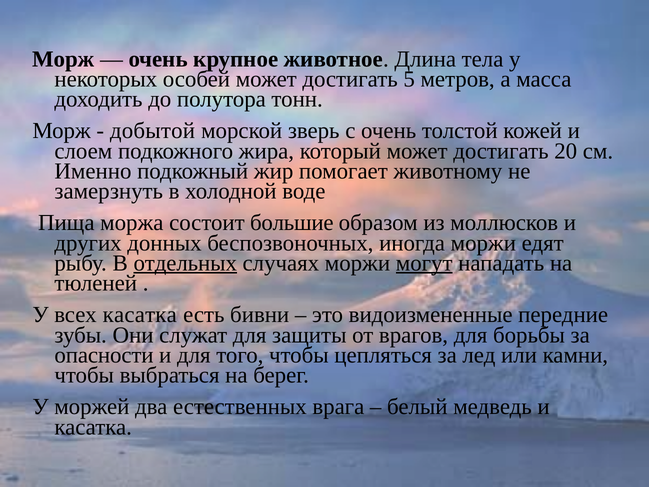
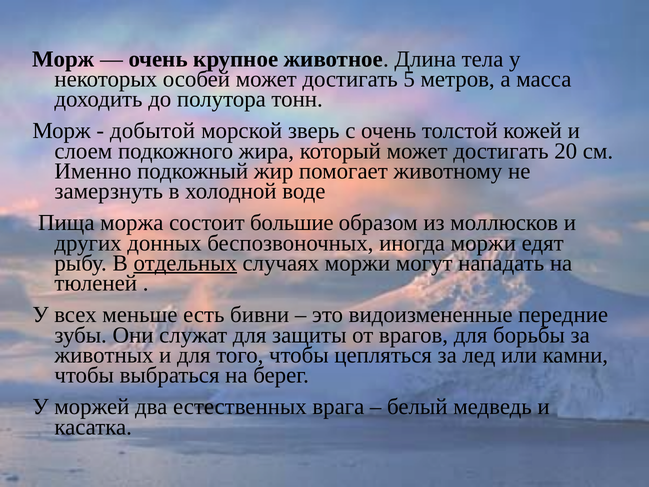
могут underline: present -> none
всех касатка: касатка -> меньше
опасности: опасности -> животных
